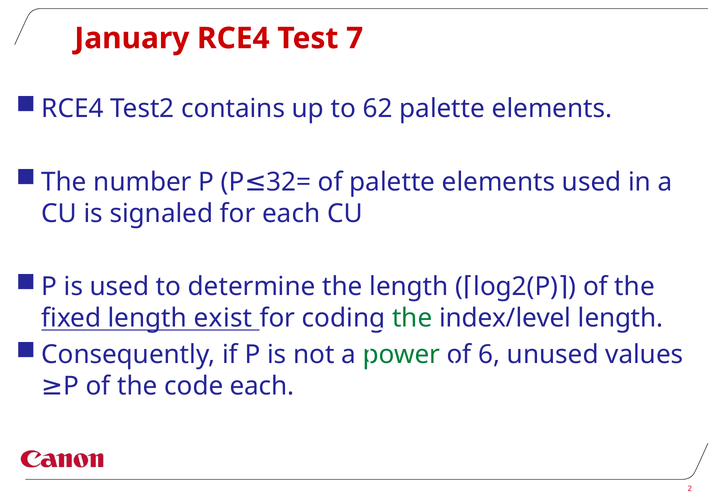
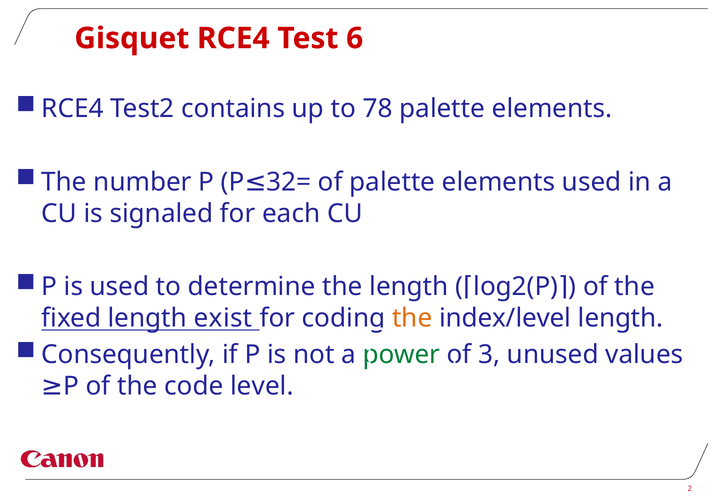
January: January -> Gisquet
7: 7 -> 6
62: 62 -> 78
the at (412, 318) colour: green -> orange
6: 6 -> 3
code each: each -> level
